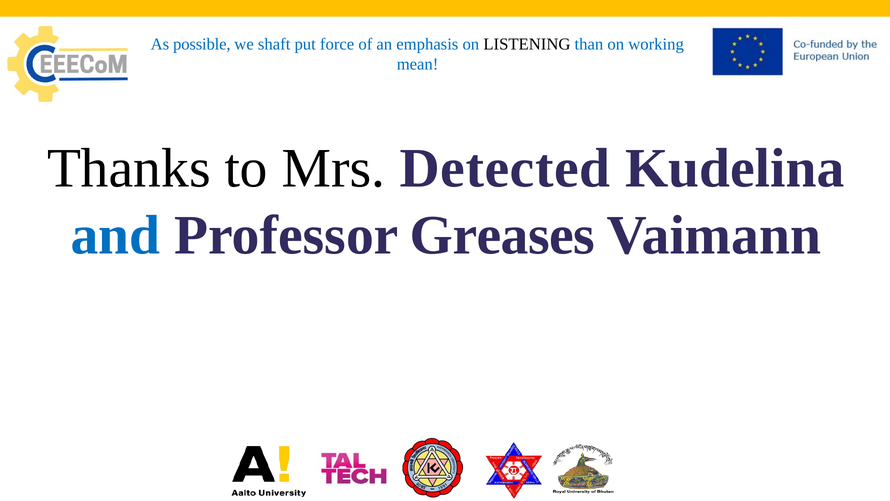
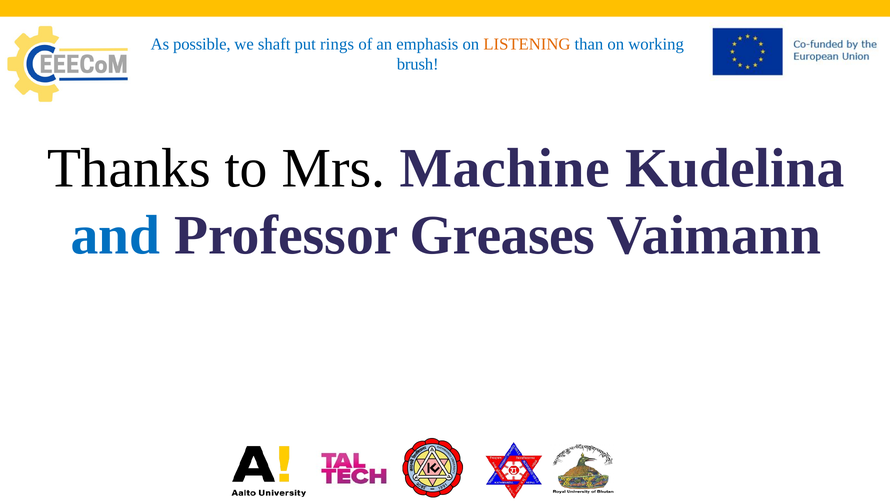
force: force -> rings
LISTENING colour: black -> orange
mean: mean -> brush
Detected: Detected -> Machine
